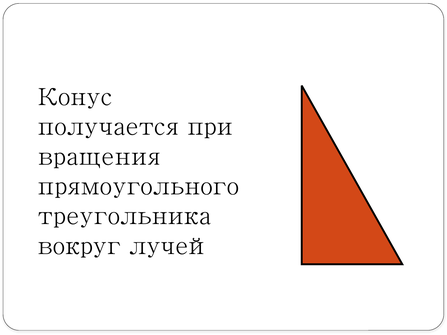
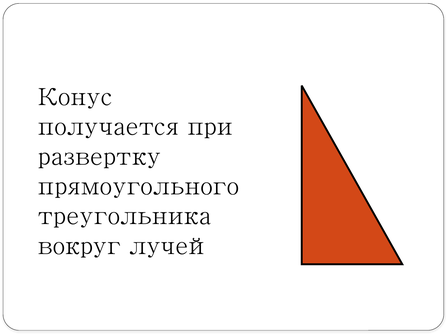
вращения: вращения -> развертку
